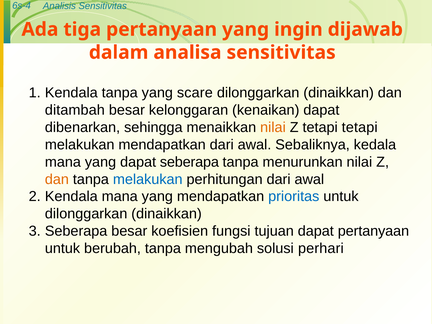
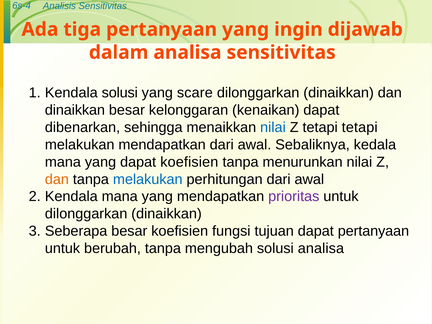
Kendala tanpa: tanpa -> solusi
ditambah at (75, 110): ditambah -> dinaikkan
nilai at (273, 127) colour: orange -> blue
dapat seberapa: seberapa -> koefisien
prioritas colour: blue -> purple
solusi perhari: perhari -> analisa
